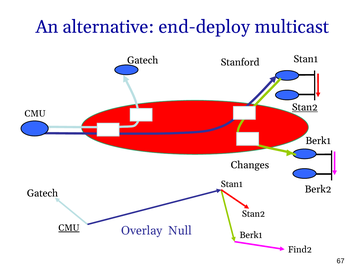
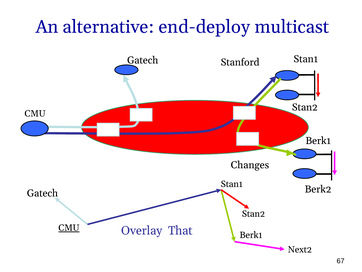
Stan2 at (305, 107) underline: present -> none
Null: Null -> That
Find2: Find2 -> Next2
